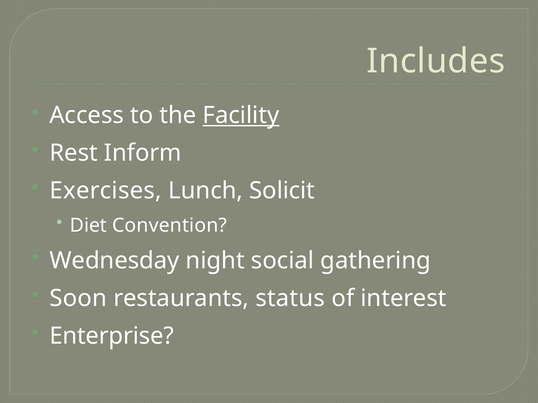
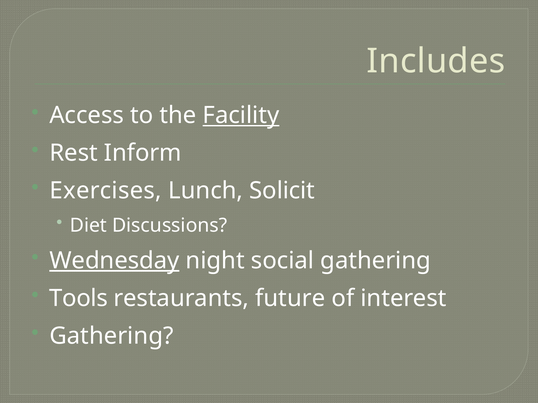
Convention: Convention -> Discussions
Wednesday underline: none -> present
Soon: Soon -> Tools
status: status -> future
Enterprise at (112, 336): Enterprise -> Gathering
